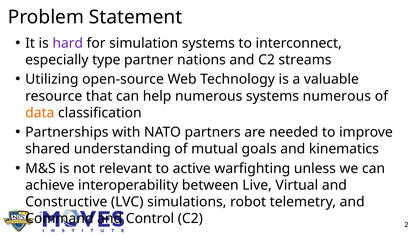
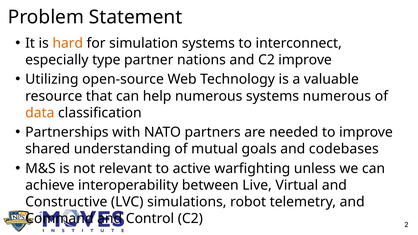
hard colour: purple -> orange
C2 streams: streams -> improve
kinematics: kinematics -> codebases
